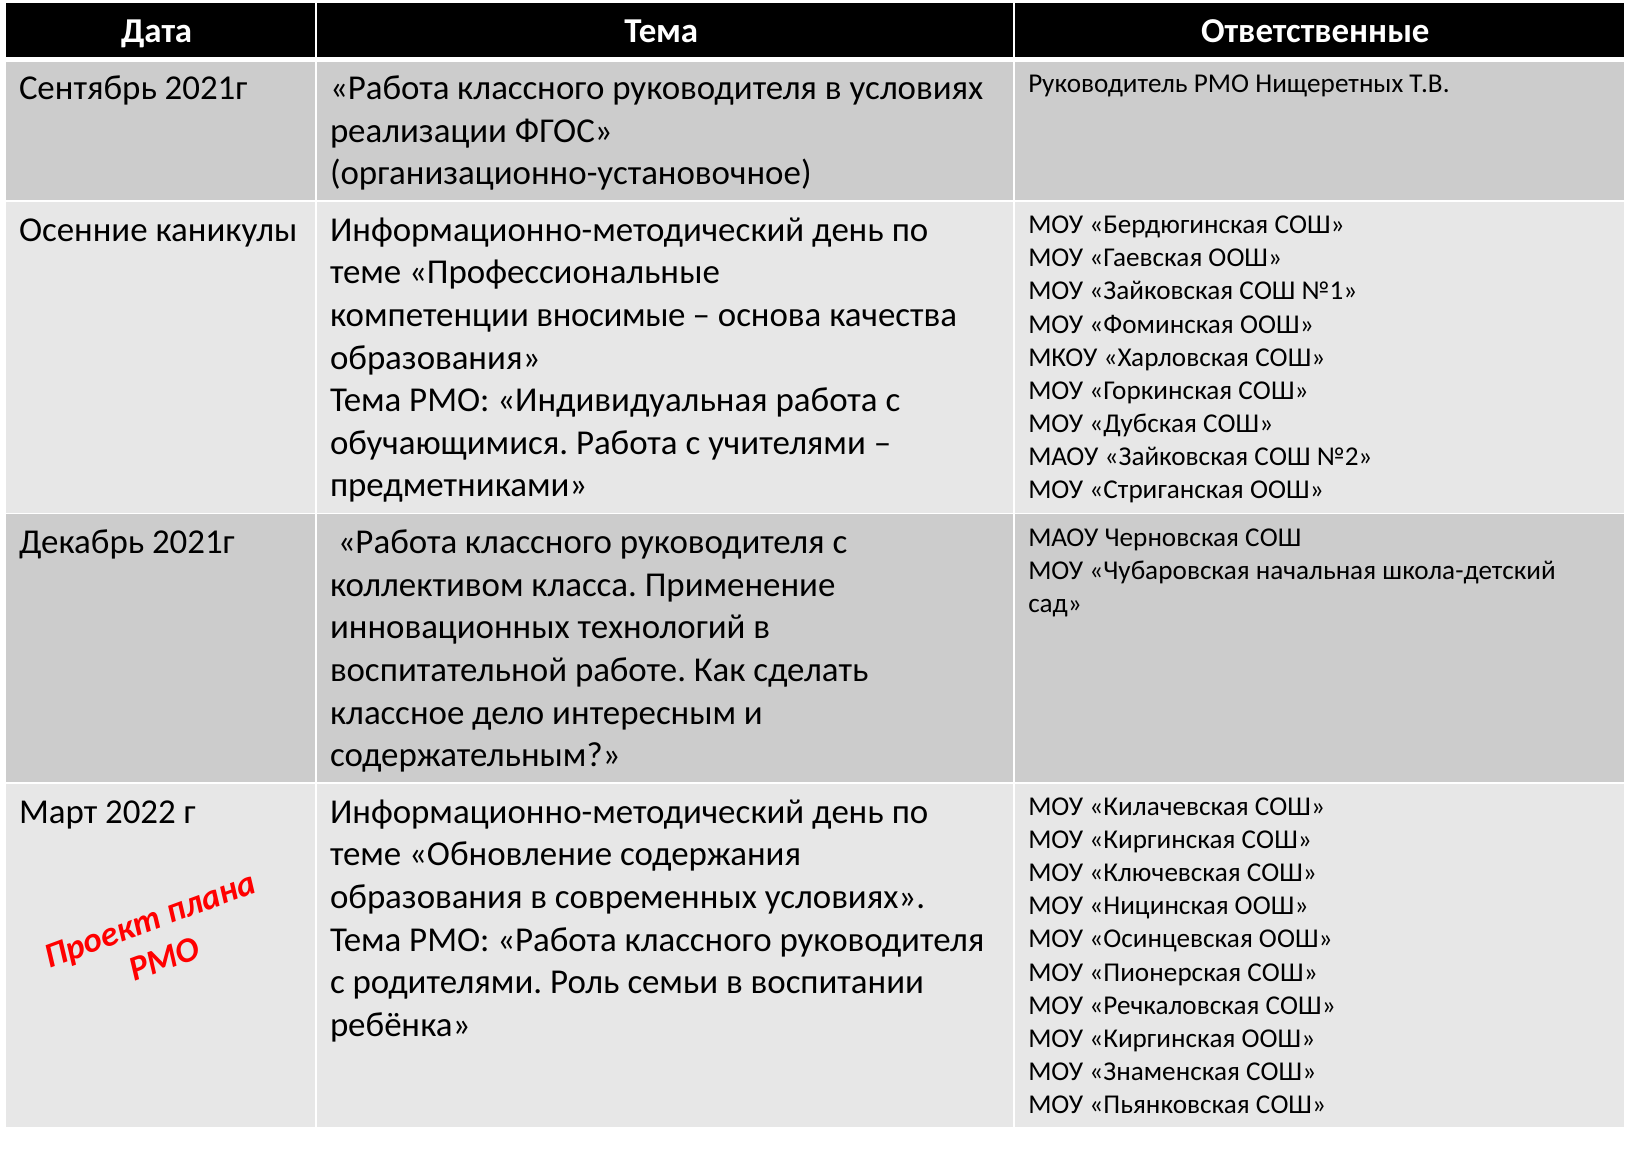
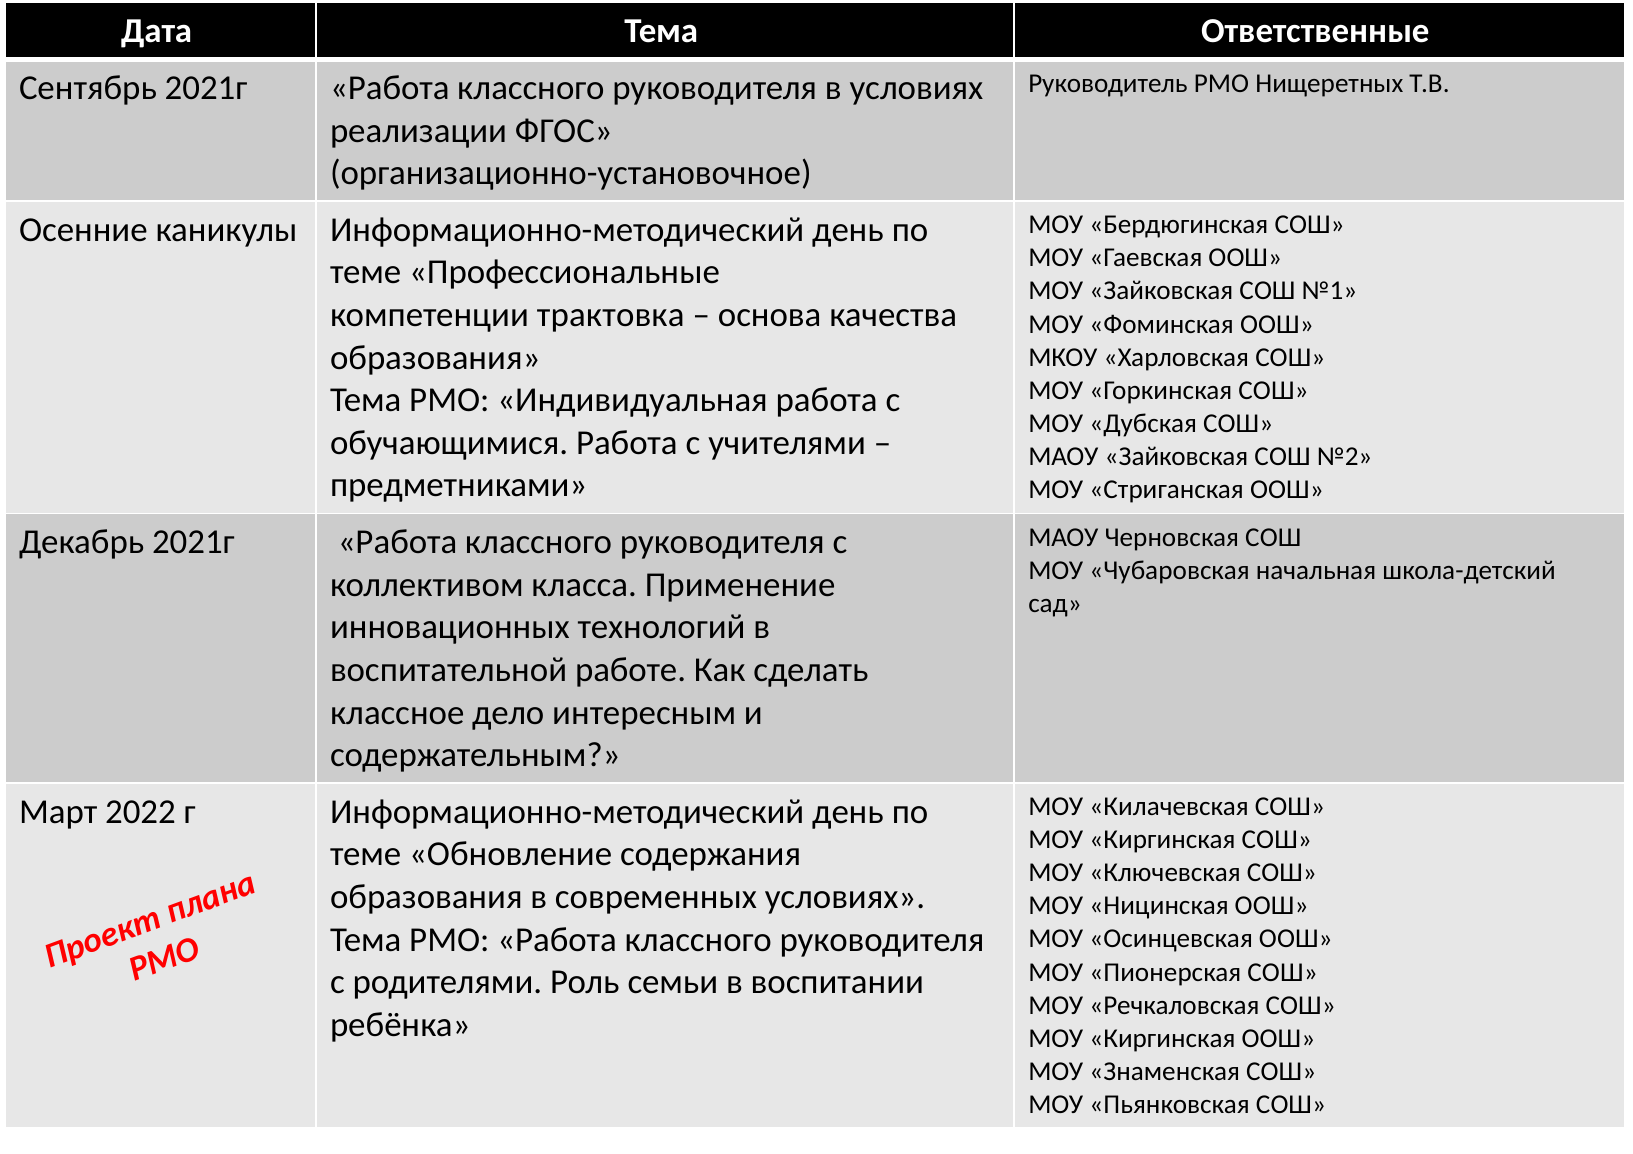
вносимые: вносимые -> трактовка
